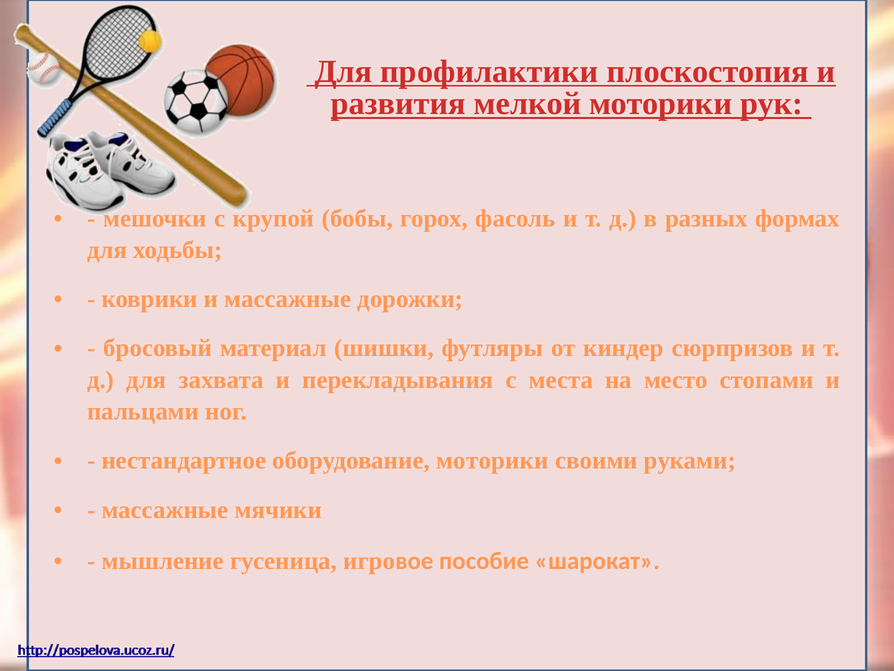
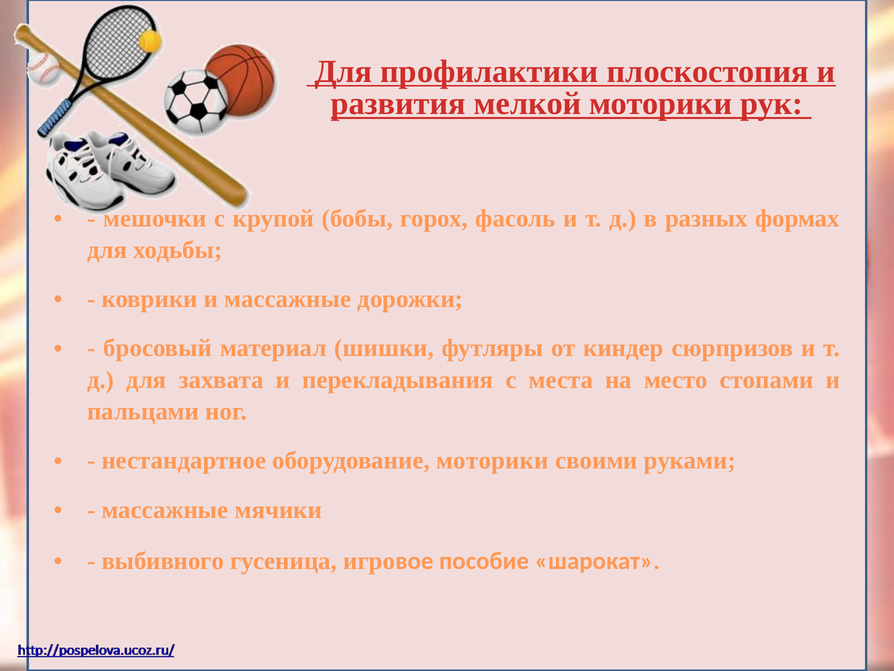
мышление: мышление -> выбивного
